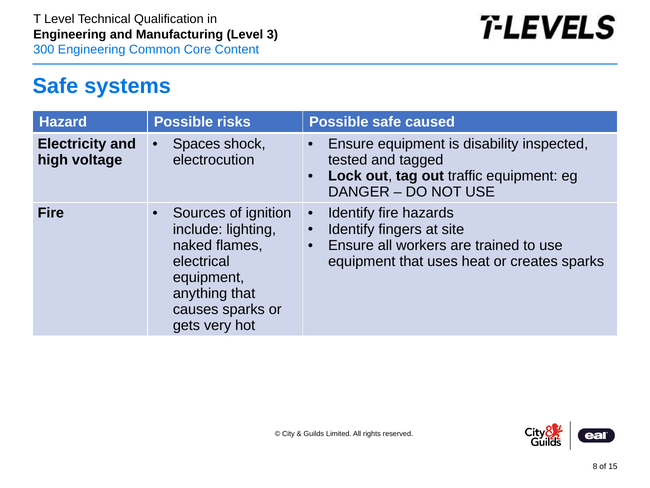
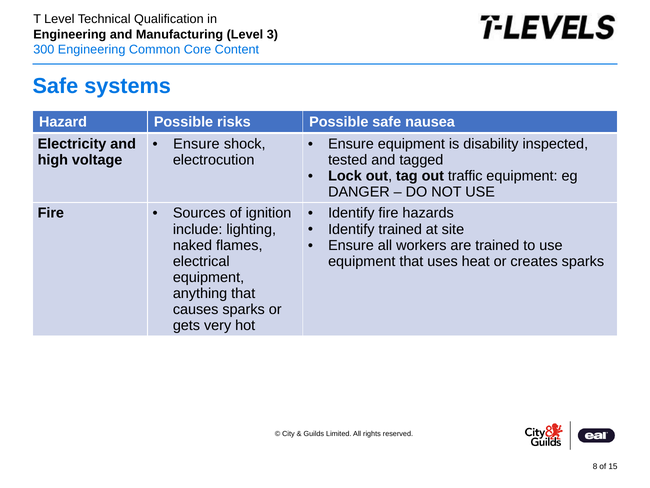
caused: caused -> nausea
Spaces at (197, 144): Spaces -> Ensure
Identify fingers: fingers -> trained
